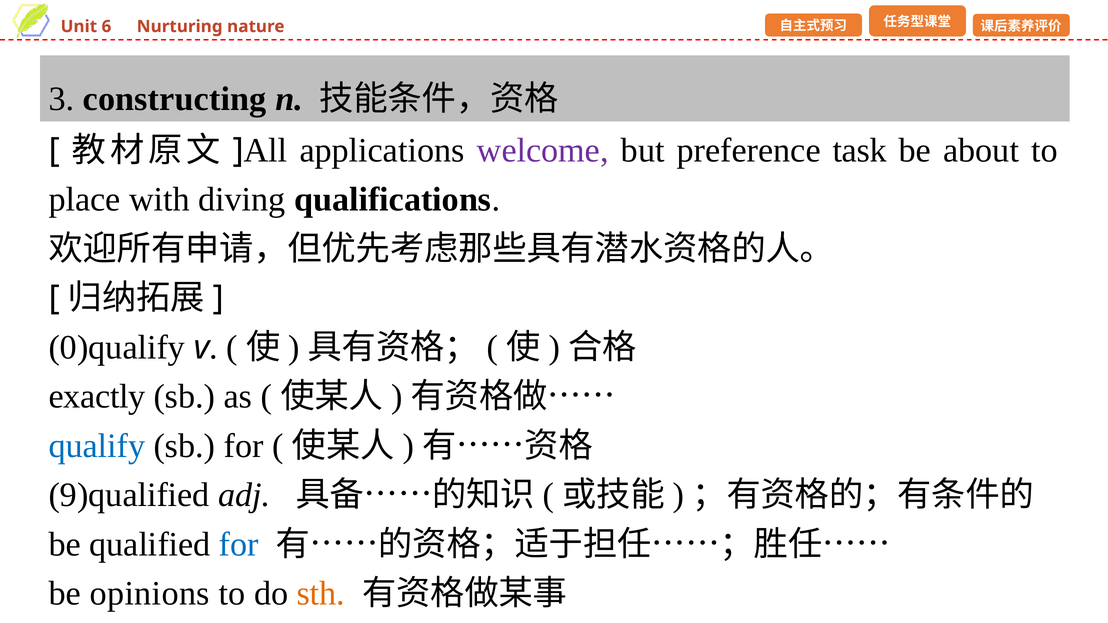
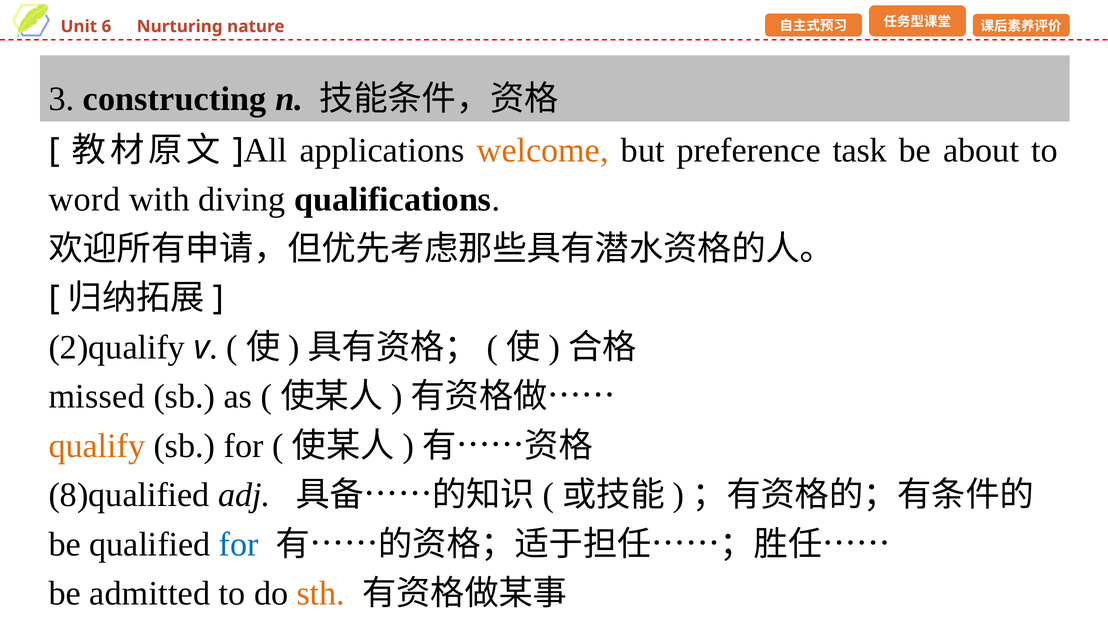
welcome colour: purple -> orange
place: place -> word
0)qualify: 0)qualify -> 2)qualify
exactly: exactly -> missed
qualify colour: blue -> orange
9)qualified: 9)qualified -> 8)qualified
opinions: opinions -> admitted
